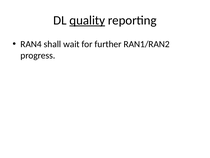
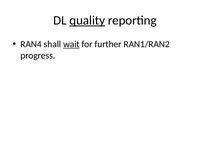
wait underline: none -> present
